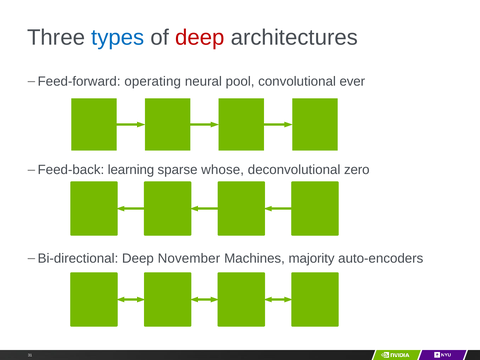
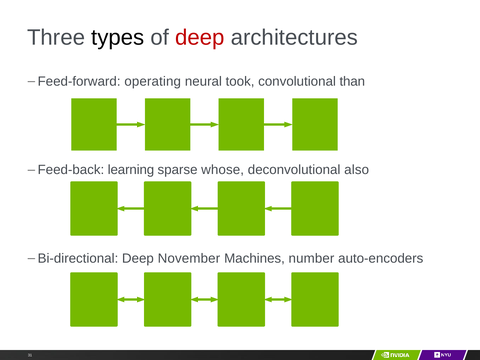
types colour: blue -> black
pool: pool -> took
ever: ever -> than
zero: zero -> also
majority: majority -> number
